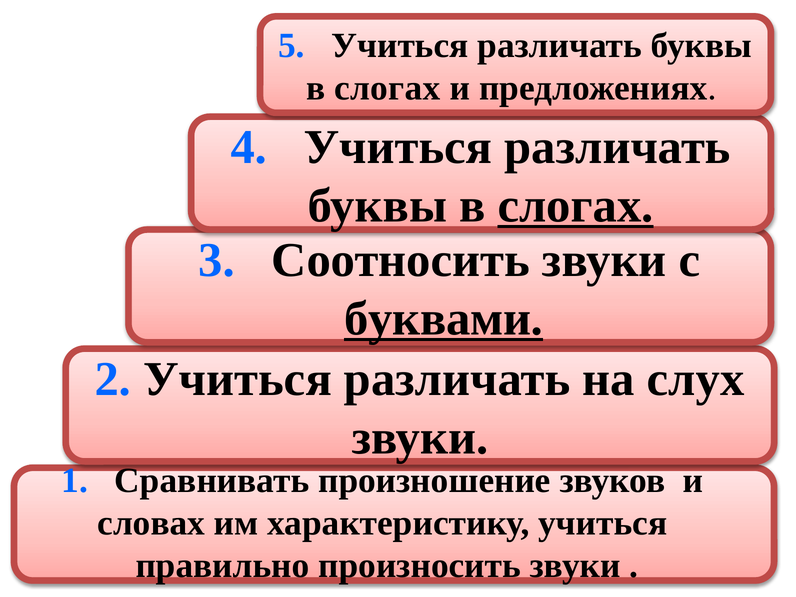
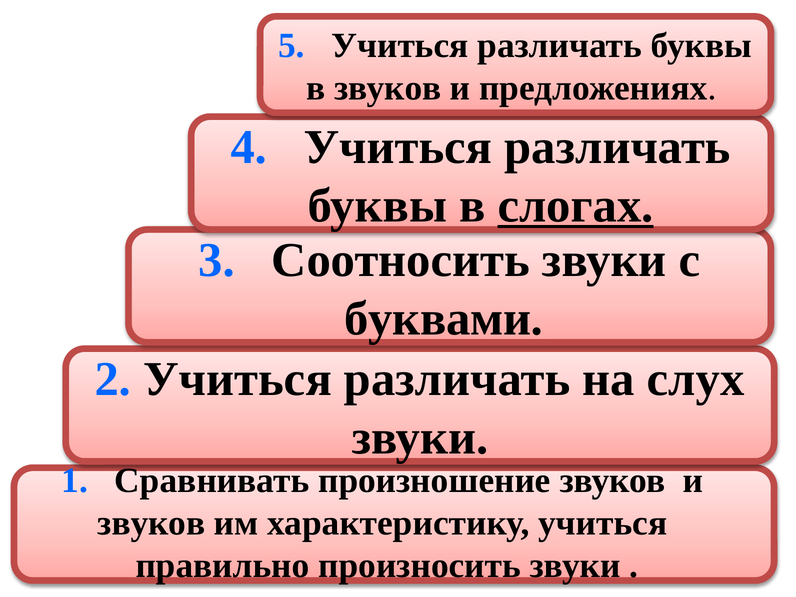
слогах at (387, 88): слогах -> звуков
буквами underline: present -> none
словах at (151, 523): словах -> звуков
